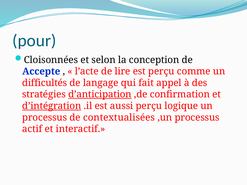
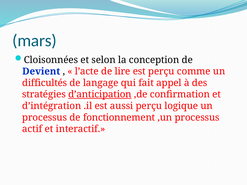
pour: pour -> mars
Accepte: Accepte -> Devient
d’intégration underline: present -> none
contextualisées: contextualisées -> fonctionnement
